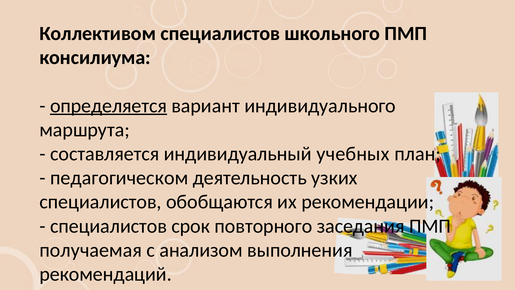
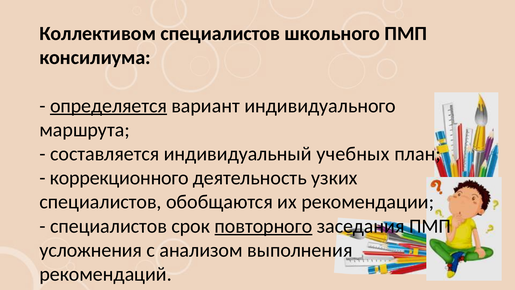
педагогическом: педагогическом -> коррекционного
повторного underline: none -> present
получаемая: получаемая -> усложнения
